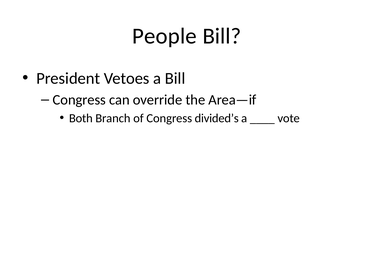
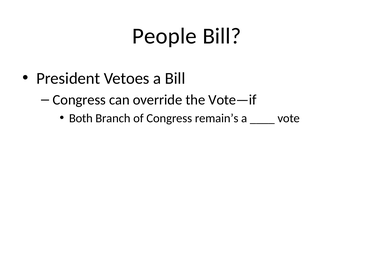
Area—if: Area—if -> Vote—if
divided’s: divided’s -> remain’s
